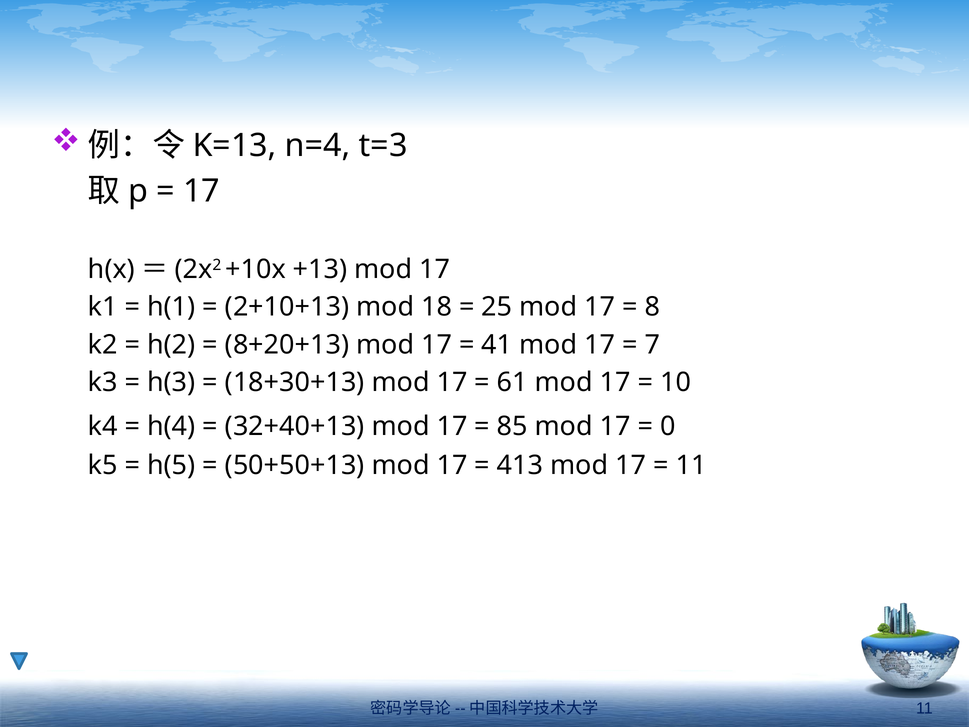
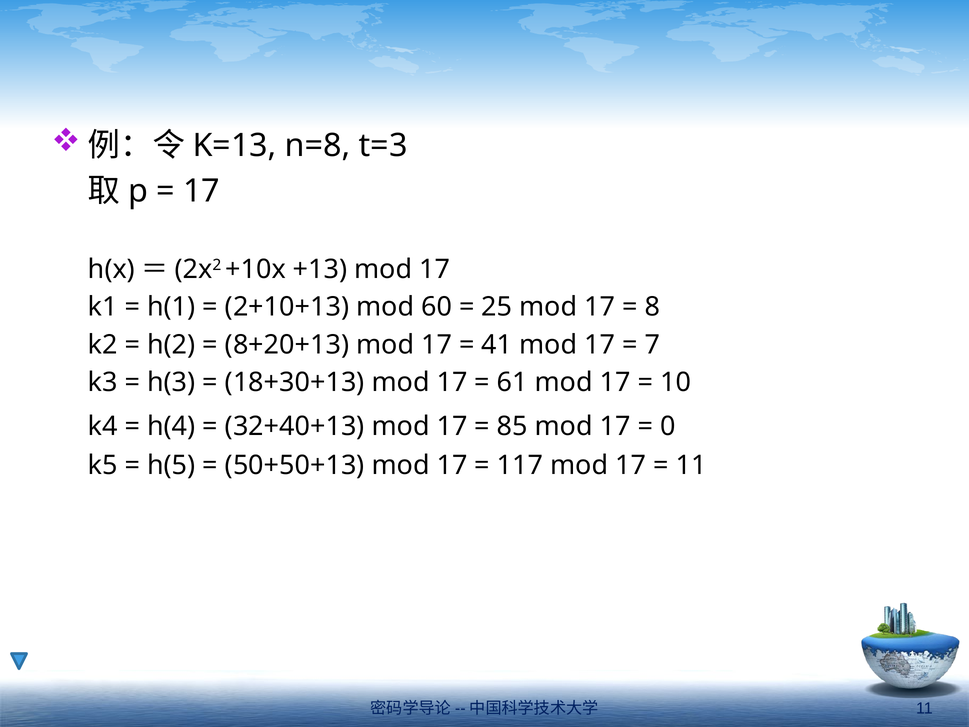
n=4: n=4 -> n=8
18: 18 -> 60
413: 413 -> 117
